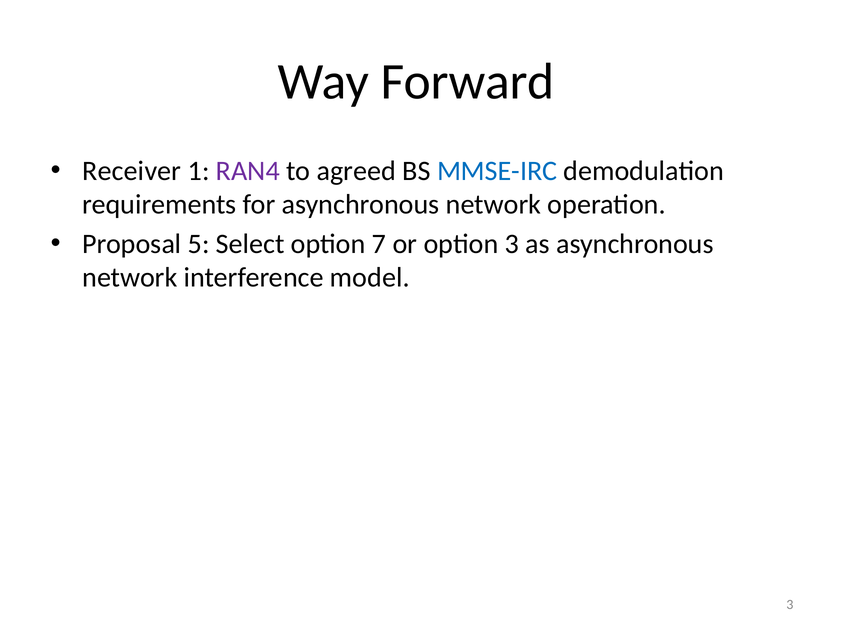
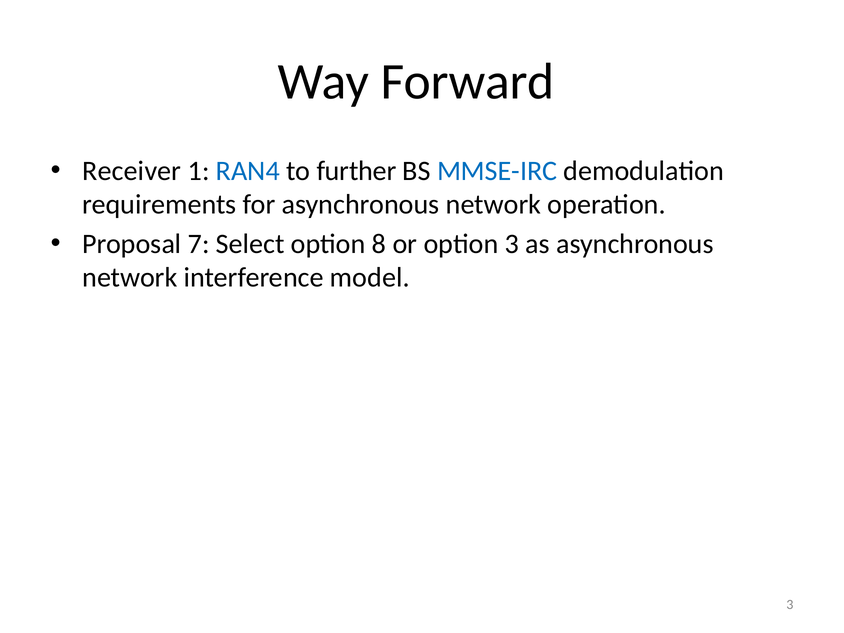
RAN4 colour: purple -> blue
agreed: agreed -> further
5: 5 -> 7
7: 7 -> 8
